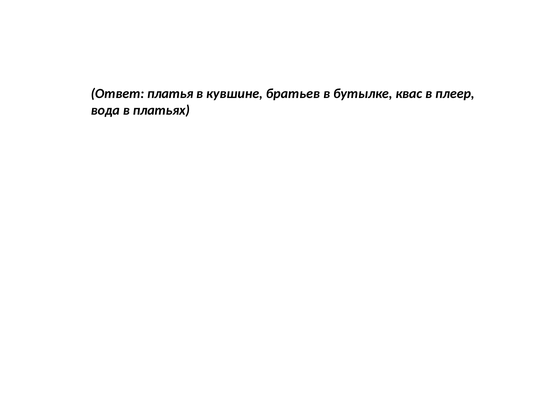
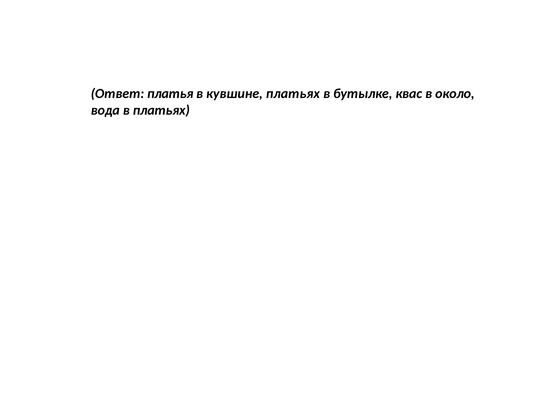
кувшине братьев: братьев -> платьях
плеер: плеер -> около
